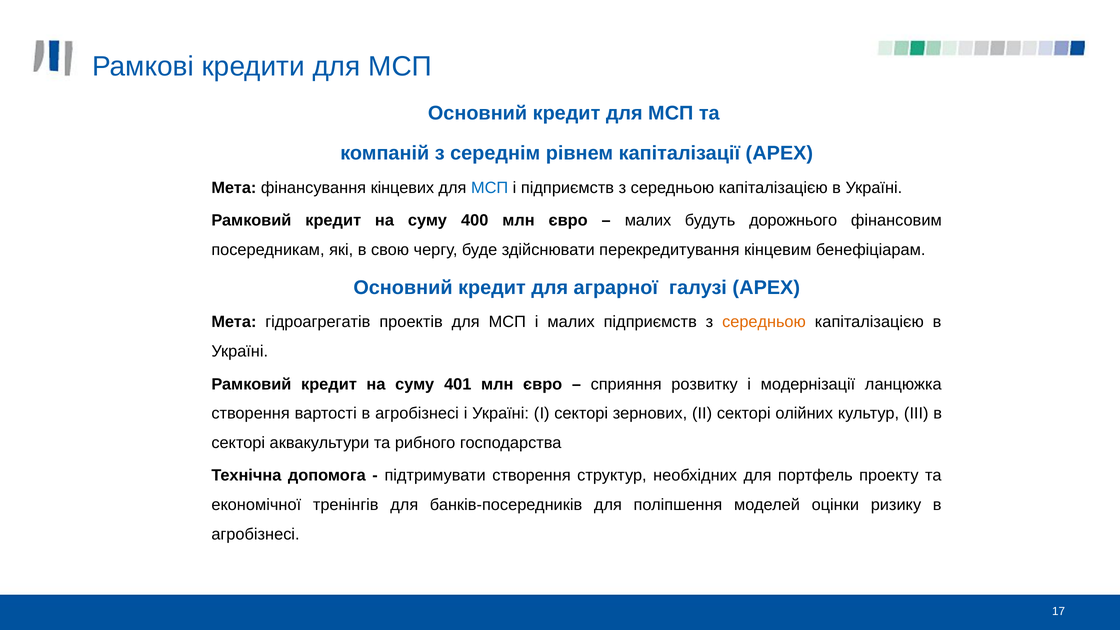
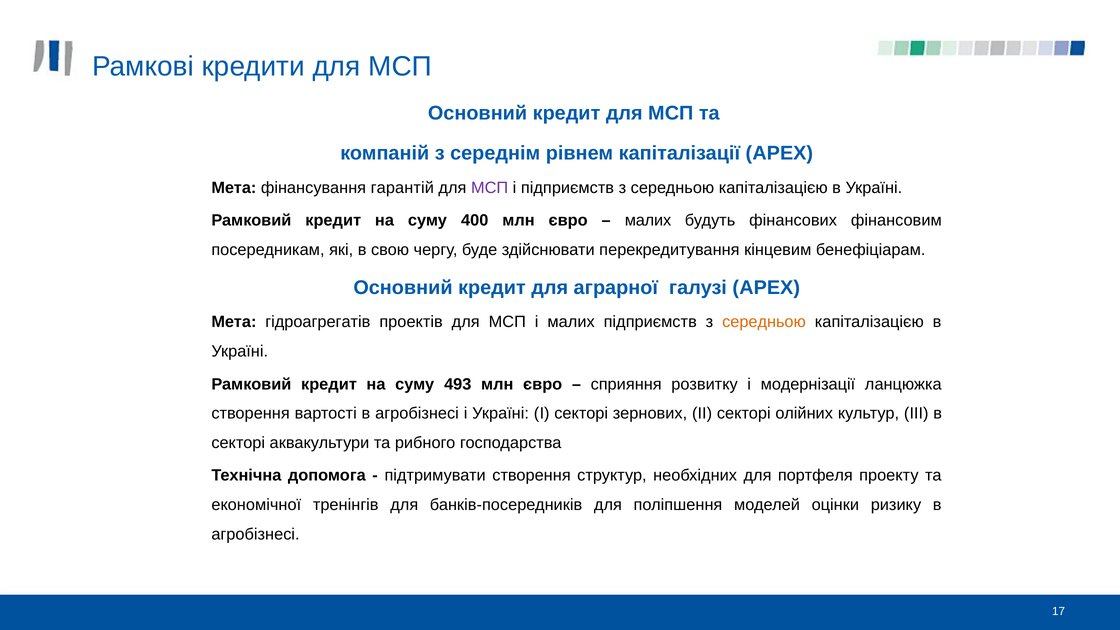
кінцевих: кінцевих -> гарантій
МСП at (490, 188) colour: blue -> purple
дорожнього: дорожнього -> фінансових
401: 401 -> 493
портфель: портфель -> портфеля
